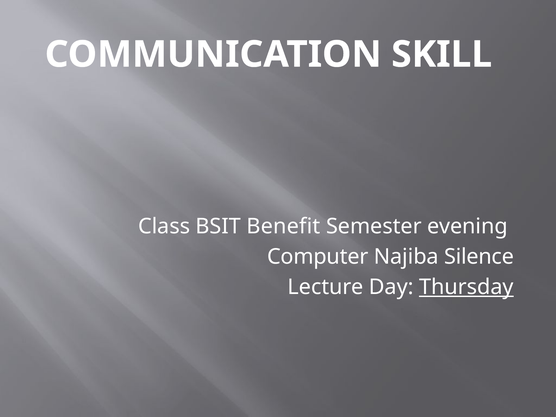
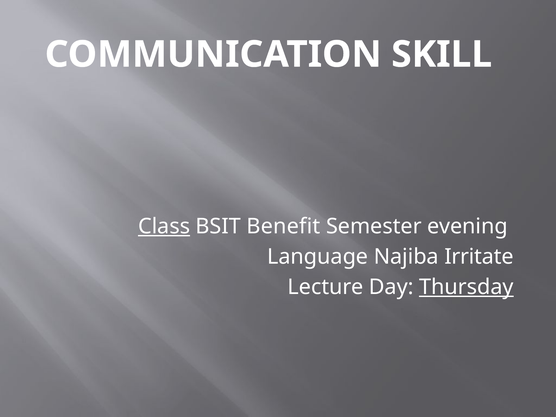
Class underline: none -> present
Computer: Computer -> Language
Silence: Silence -> Irritate
